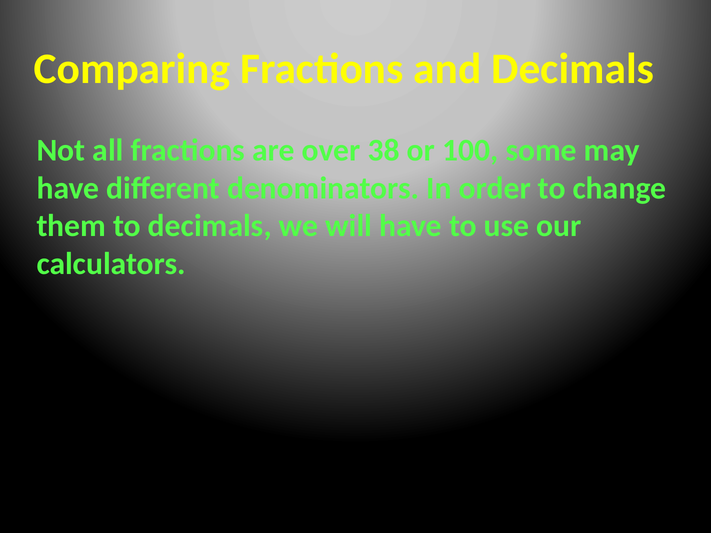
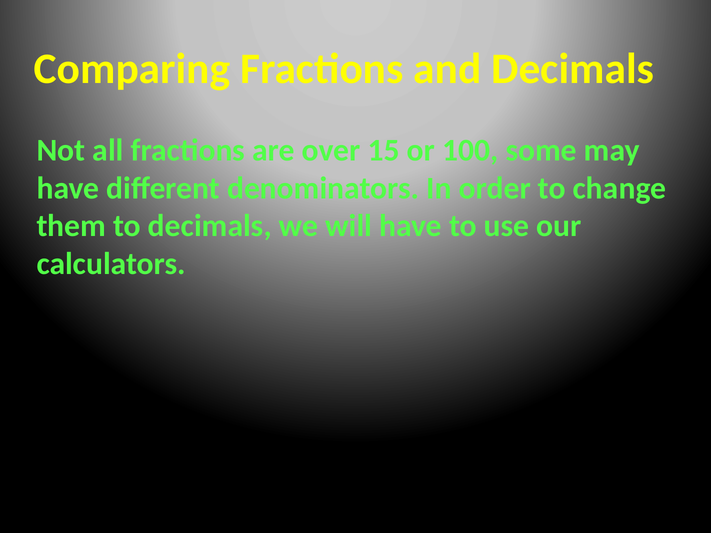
38: 38 -> 15
